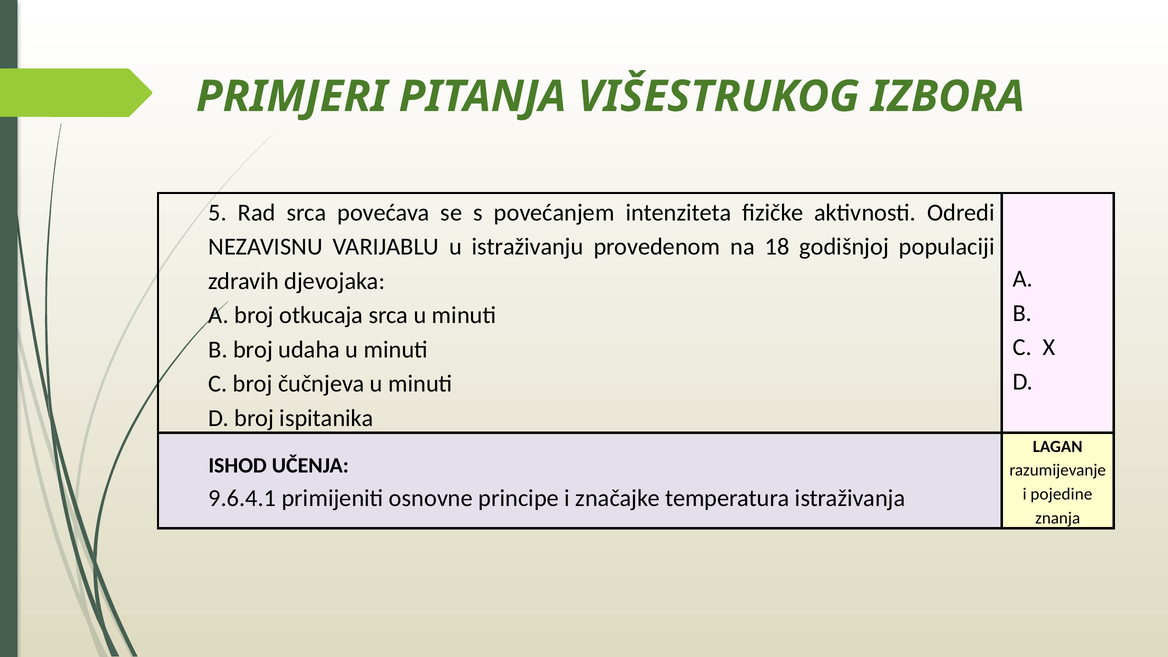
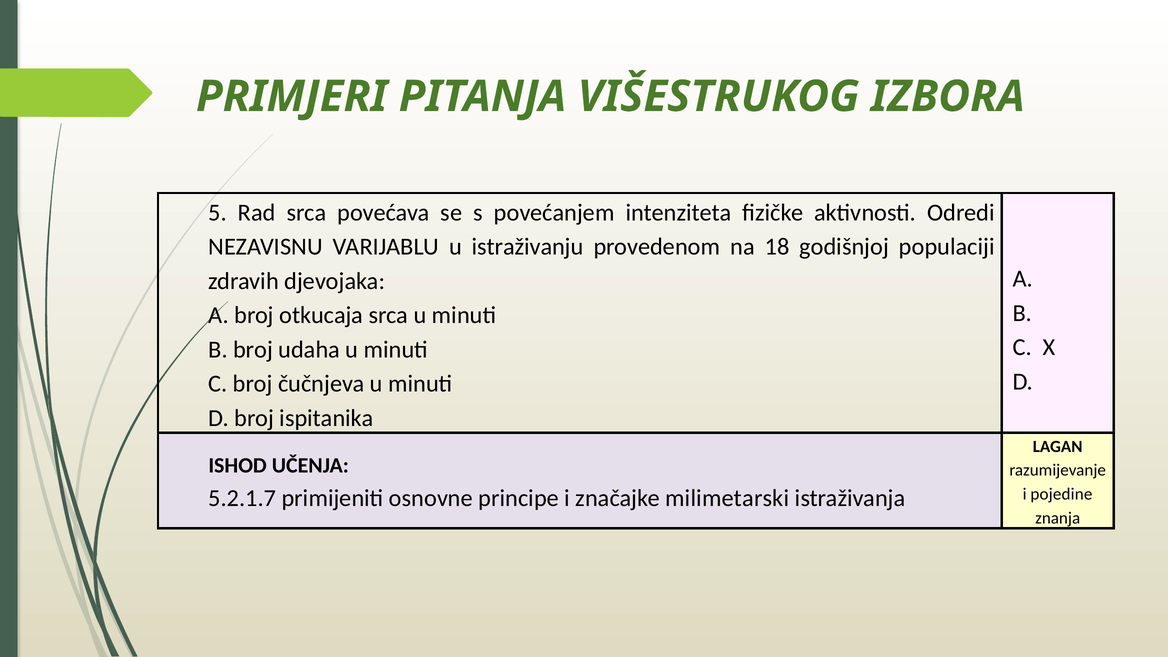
9.6.4.1: 9.6.4.1 -> 5.2.1.7
temperatura: temperatura -> milimetarski
